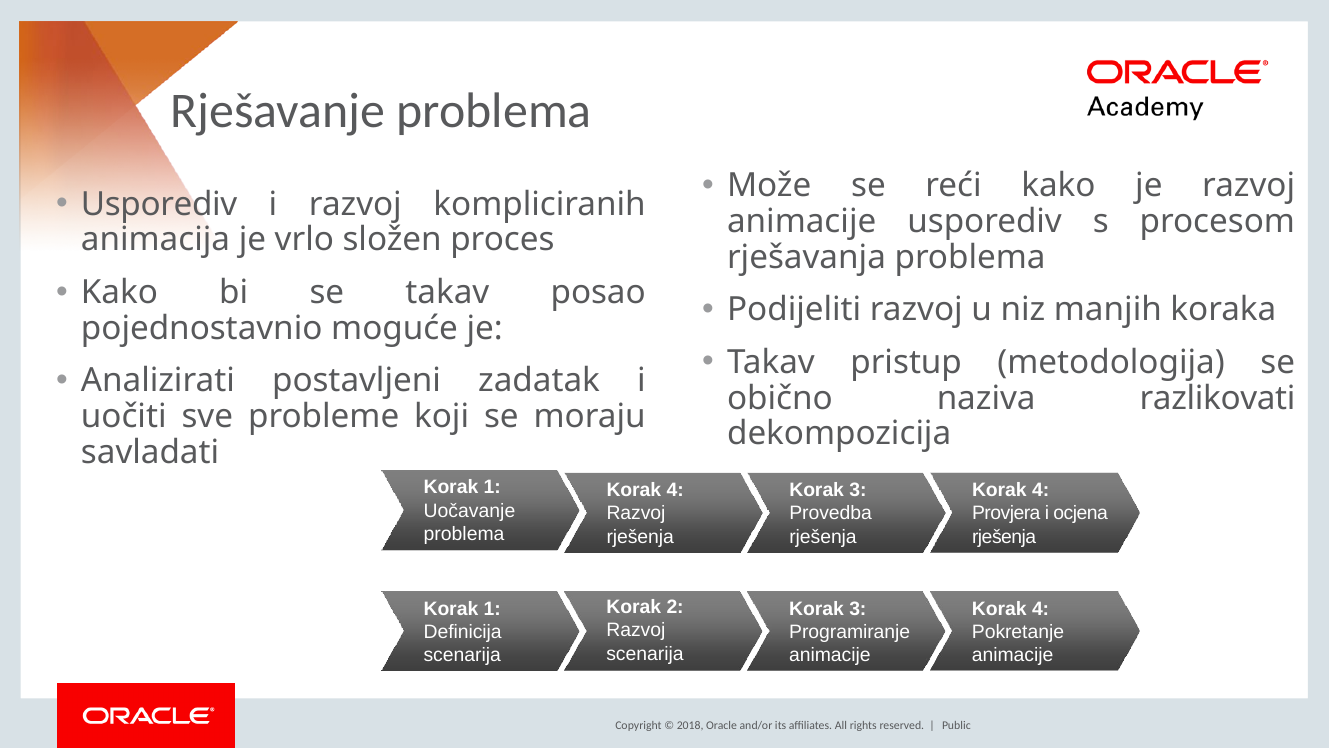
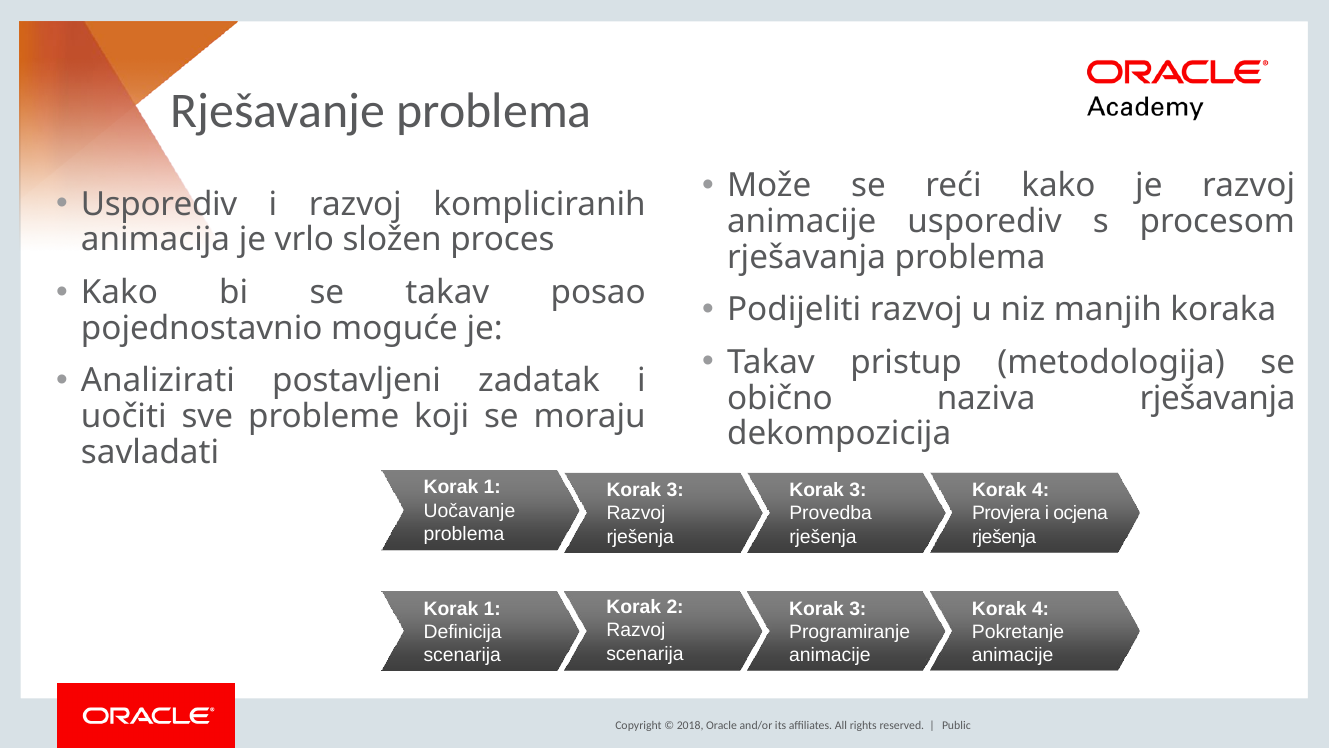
naziva razlikovati: razlikovati -> rješavanja
4 at (675, 490): 4 -> 3
